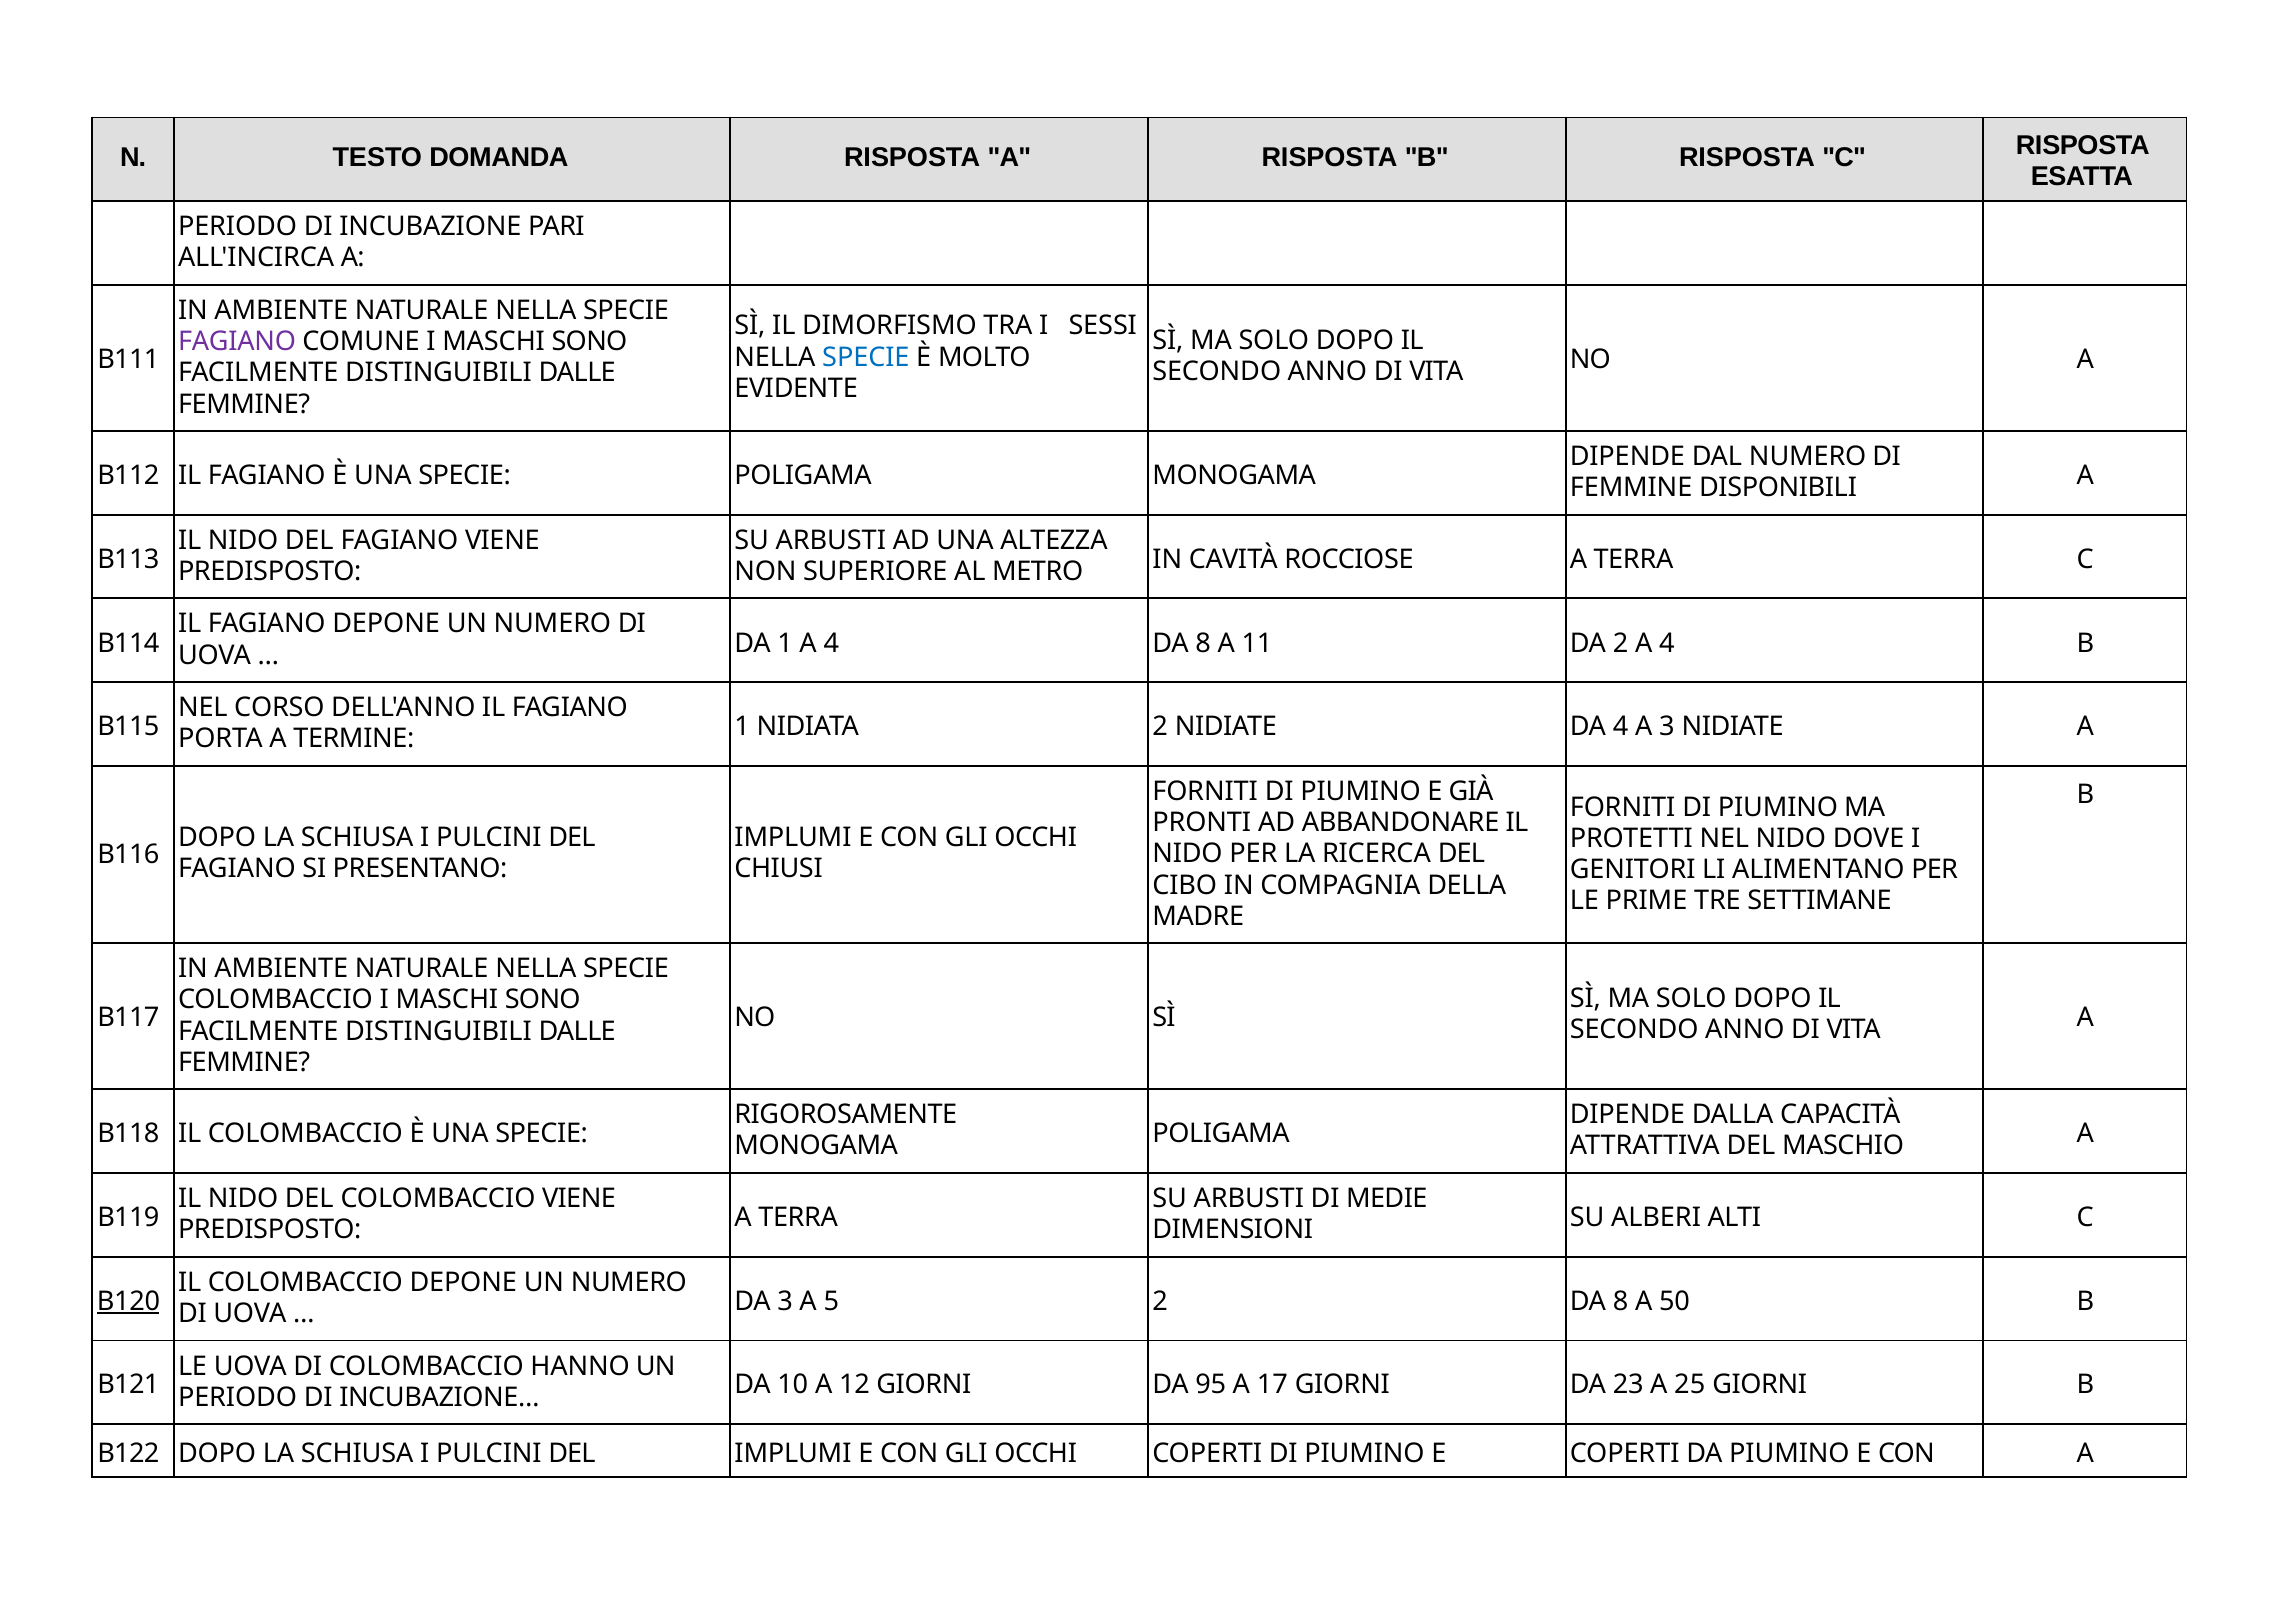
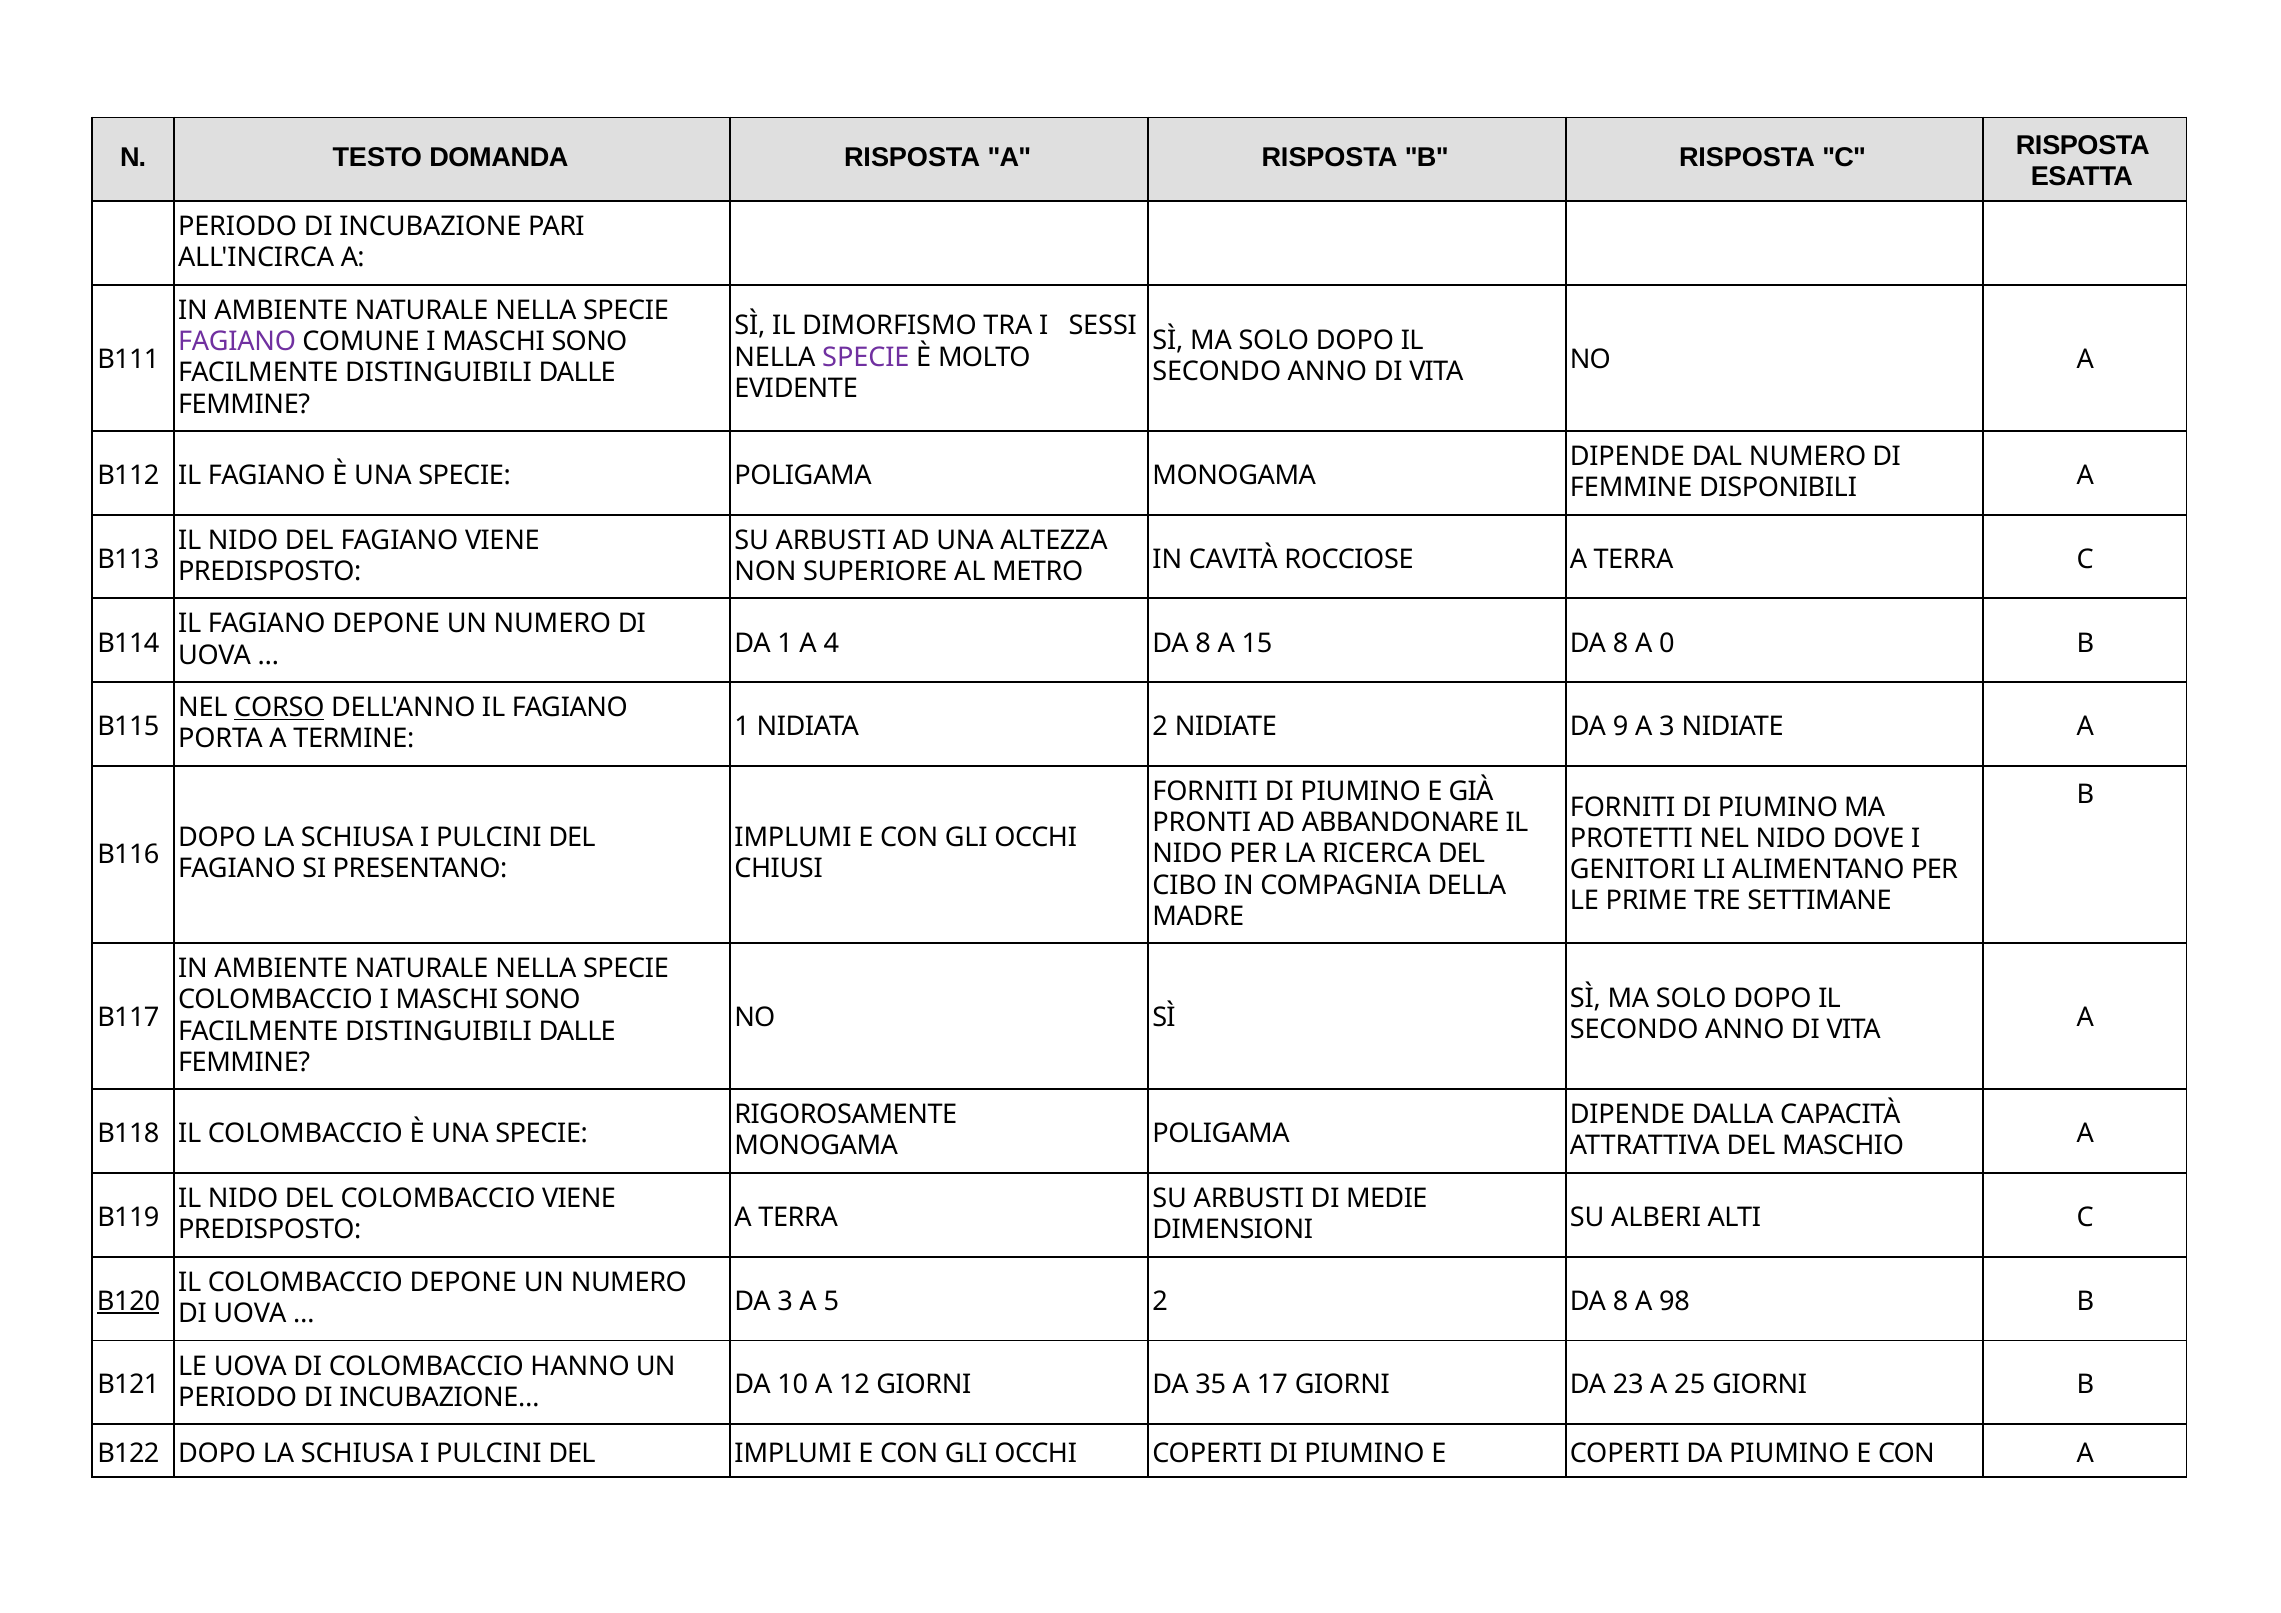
SPECIE at (866, 357) colour: blue -> purple
11: 11 -> 15
2 at (1621, 643): 2 -> 8
4 at (1667, 643): 4 -> 0
CORSO underline: none -> present
DA 4: 4 -> 9
50: 50 -> 98
95: 95 -> 35
